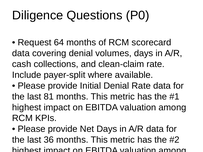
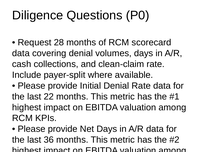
64: 64 -> 28
81: 81 -> 22
